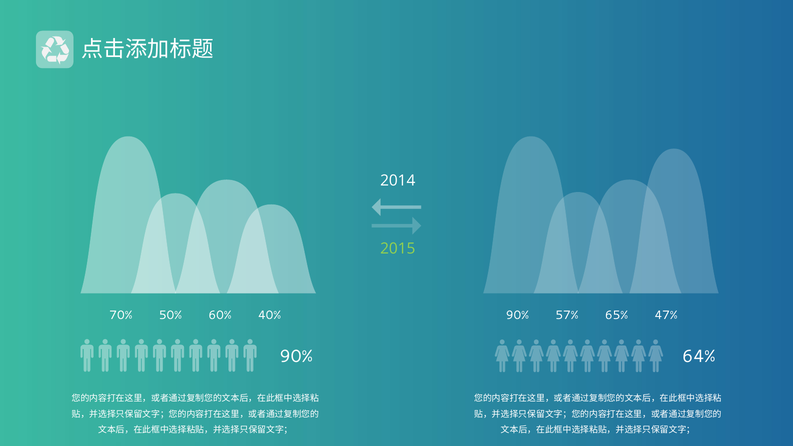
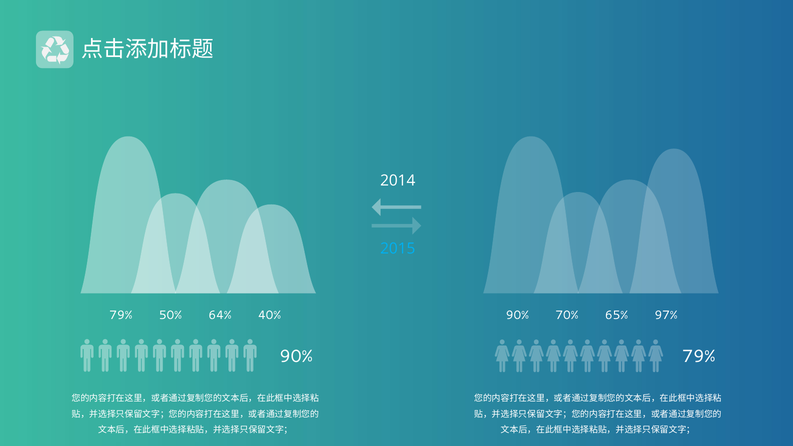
2015 colour: light green -> light blue
70% at (121, 315): 70% -> 79%
60%: 60% -> 64%
57%: 57% -> 70%
47%: 47% -> 97%
64% at (699, 357): 64% -> 79%
